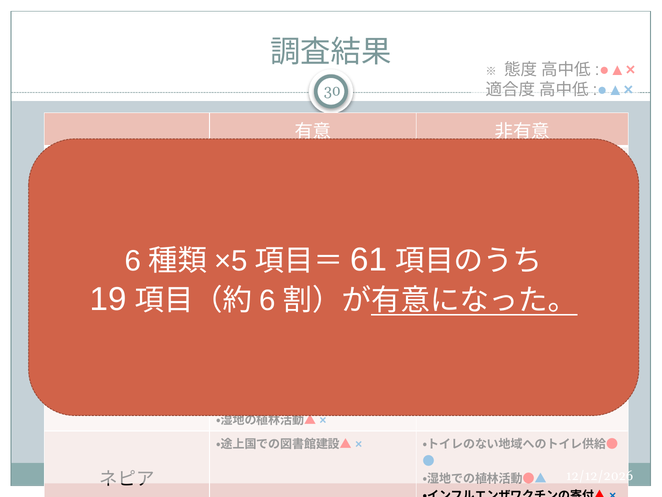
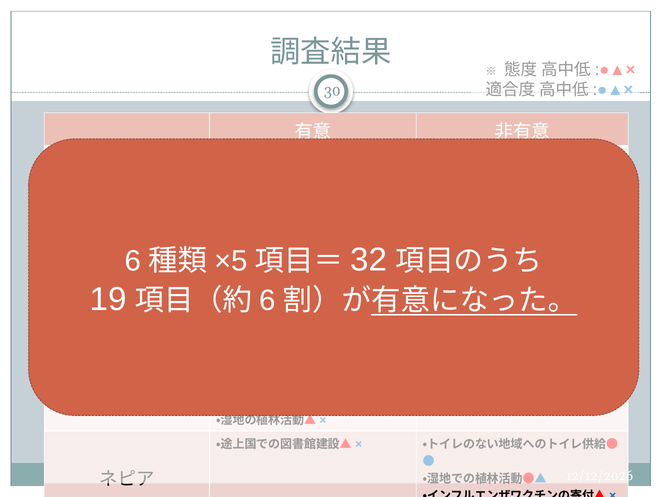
61: 61 -> 32
